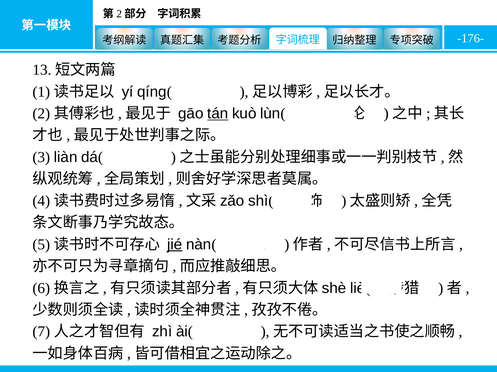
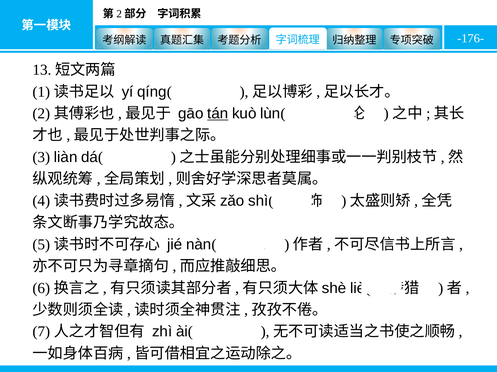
jié underline: present -> none
